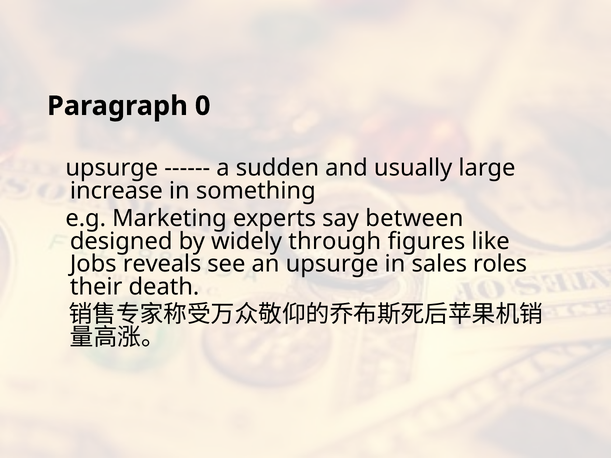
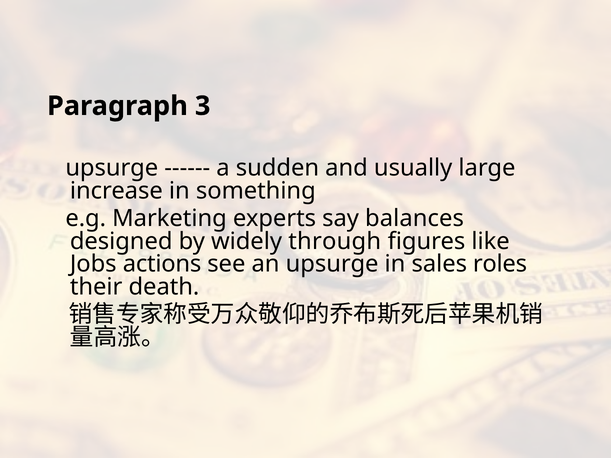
0: 0 -> 3
between: between -> balances
reveals: reveals -> actions
